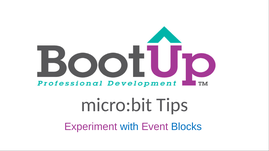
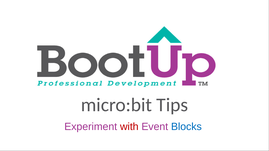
with colour: blue -> red
